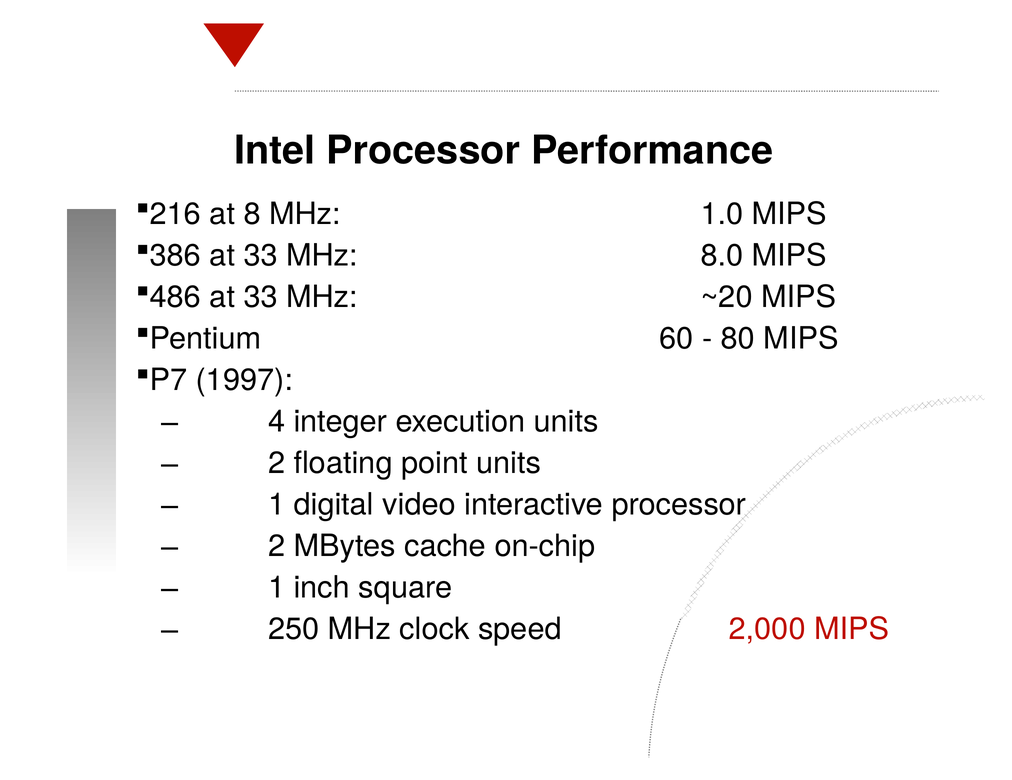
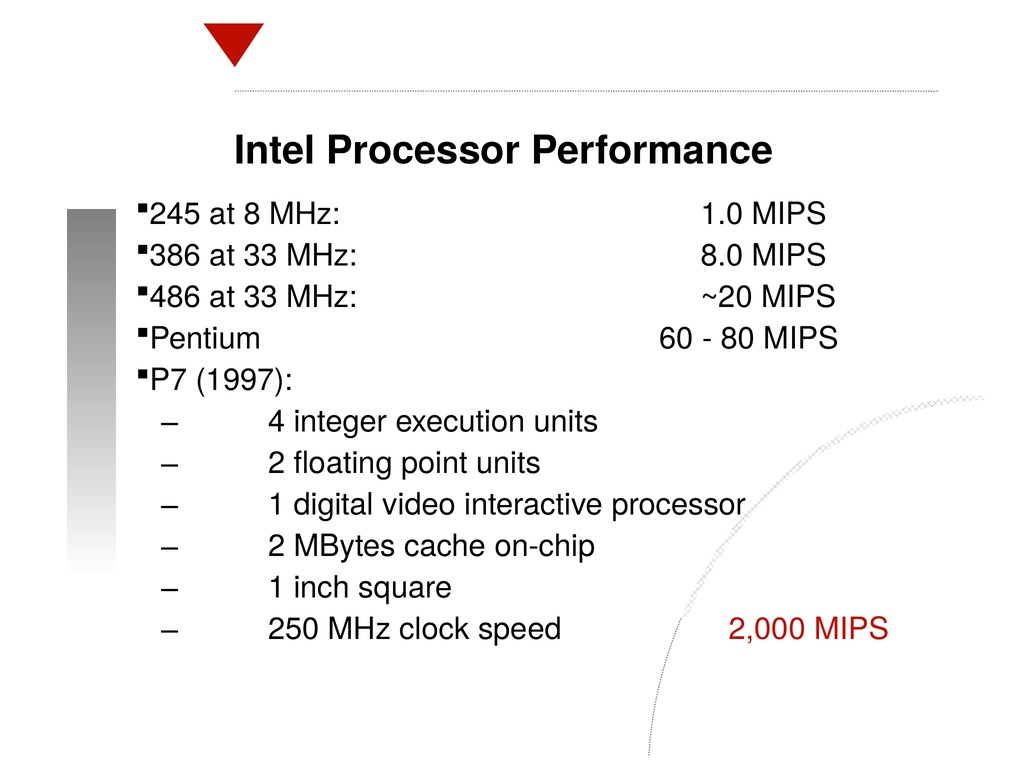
216: 216 -> 245
